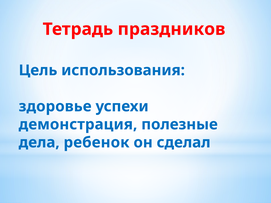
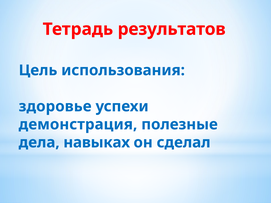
праздников: праздников -> результатов
ребенок: ребенок -> навыках
